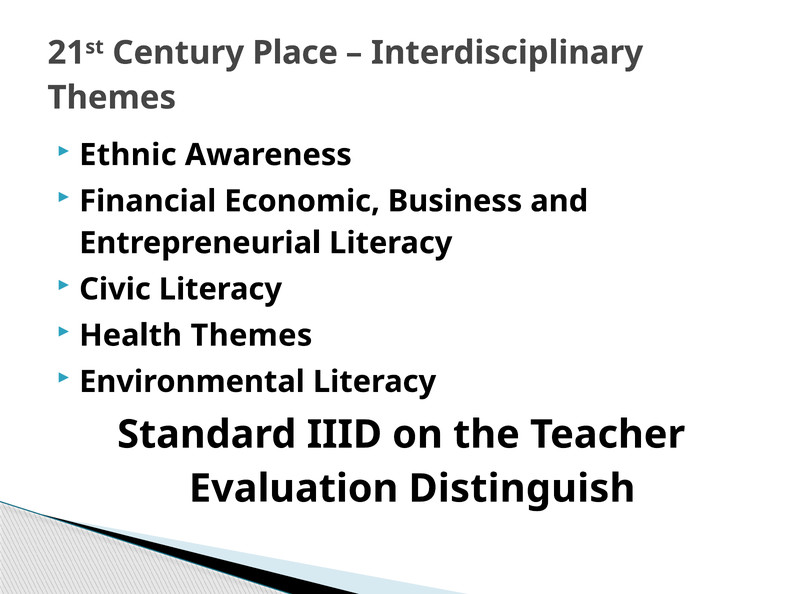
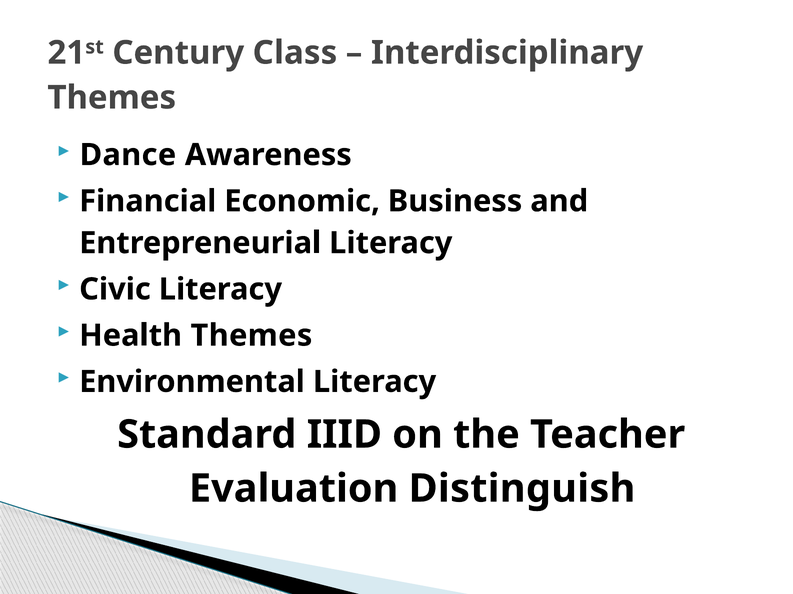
Place: Place -> Class
Ethnic: Ethnic -> Dance
